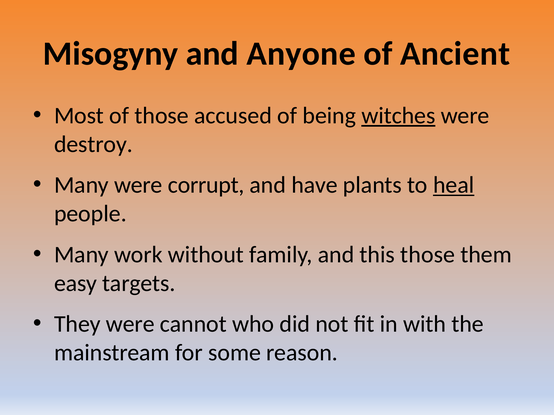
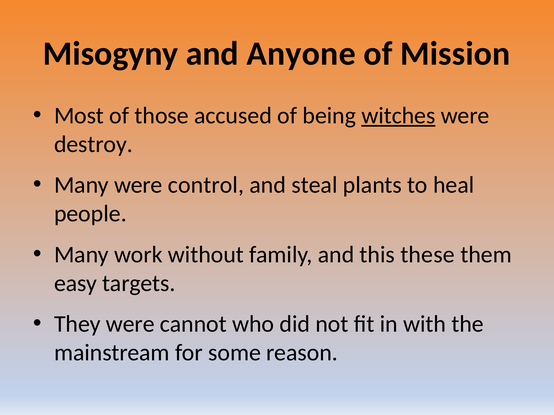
Ancient: Ancient -> Mission
corrupt: corrupt -> control
have: have -> steal
heal underline: present -> none
this those: those -> these
